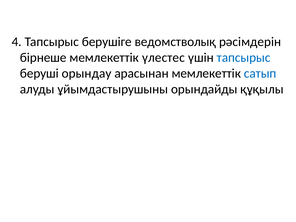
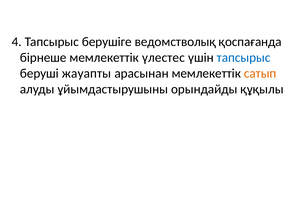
рәсімдерін: рәсімдерін -> қоспағанда
орындау: орындау -> жауапты
сатып colour: blue -> orange
